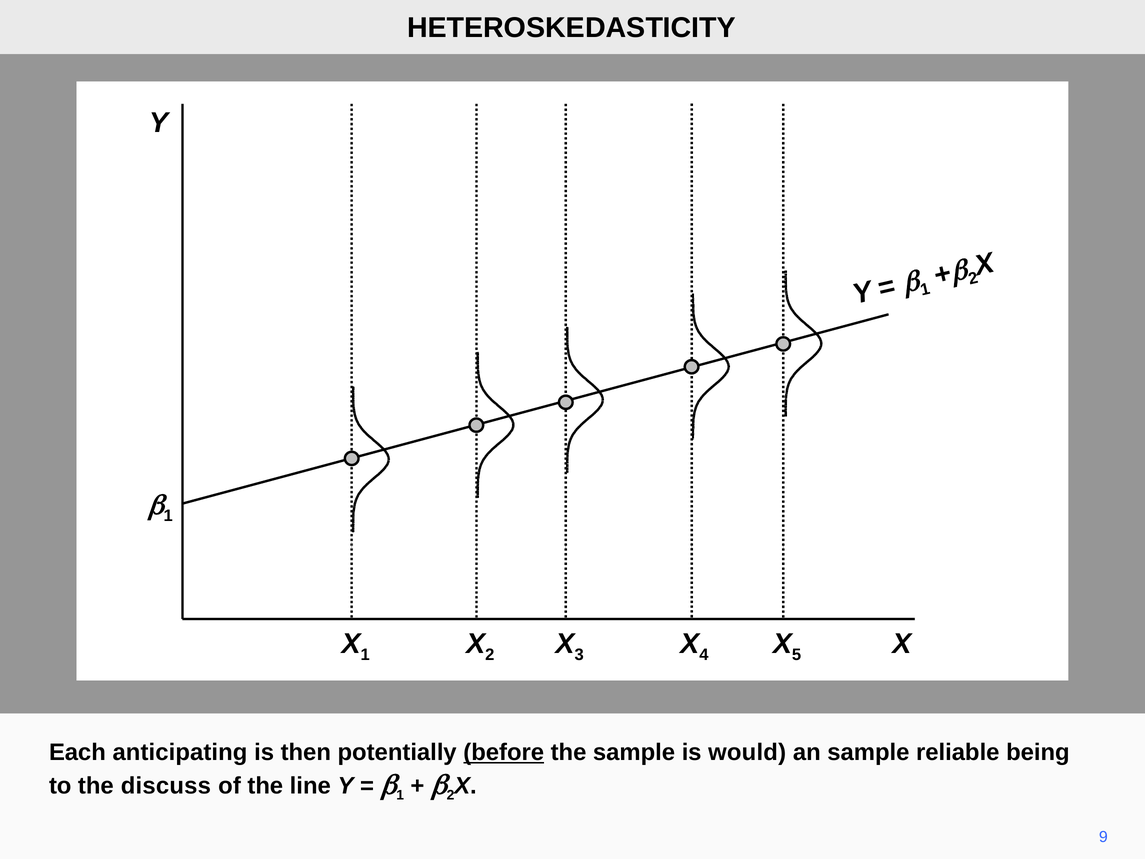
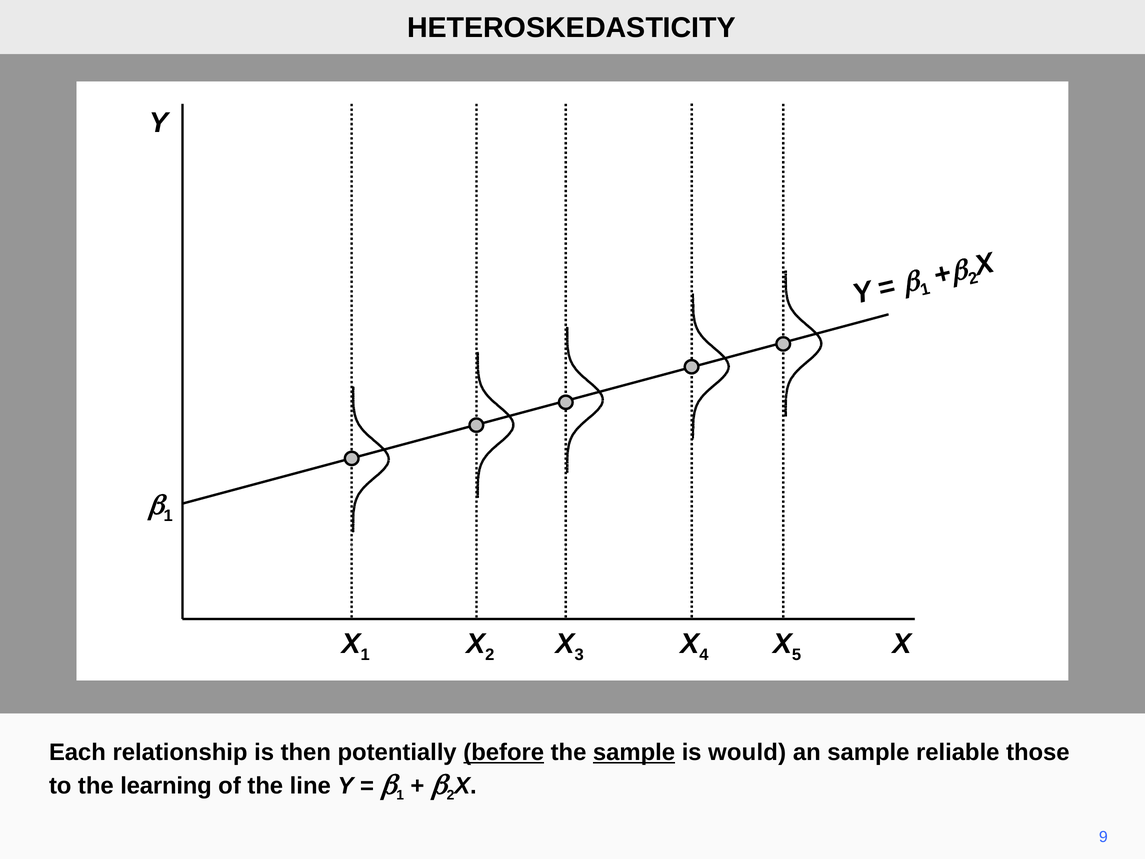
anticipating: anticipating -> relationship
sample at (634, 752) underline: none -> present
being: being -> those
discuss: discuss -> learning
